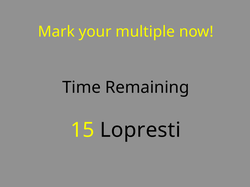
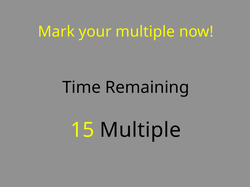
15 Lopresti: Lopresti -> Multiple
